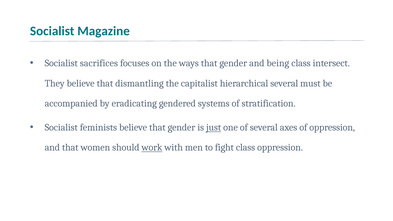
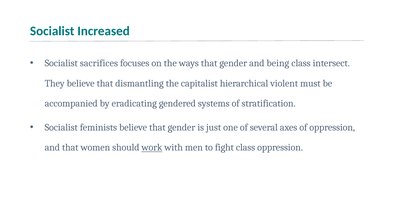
Magazine: Magazine -> Increased
hierarchical several: several -> violent
just underline: present -> none
